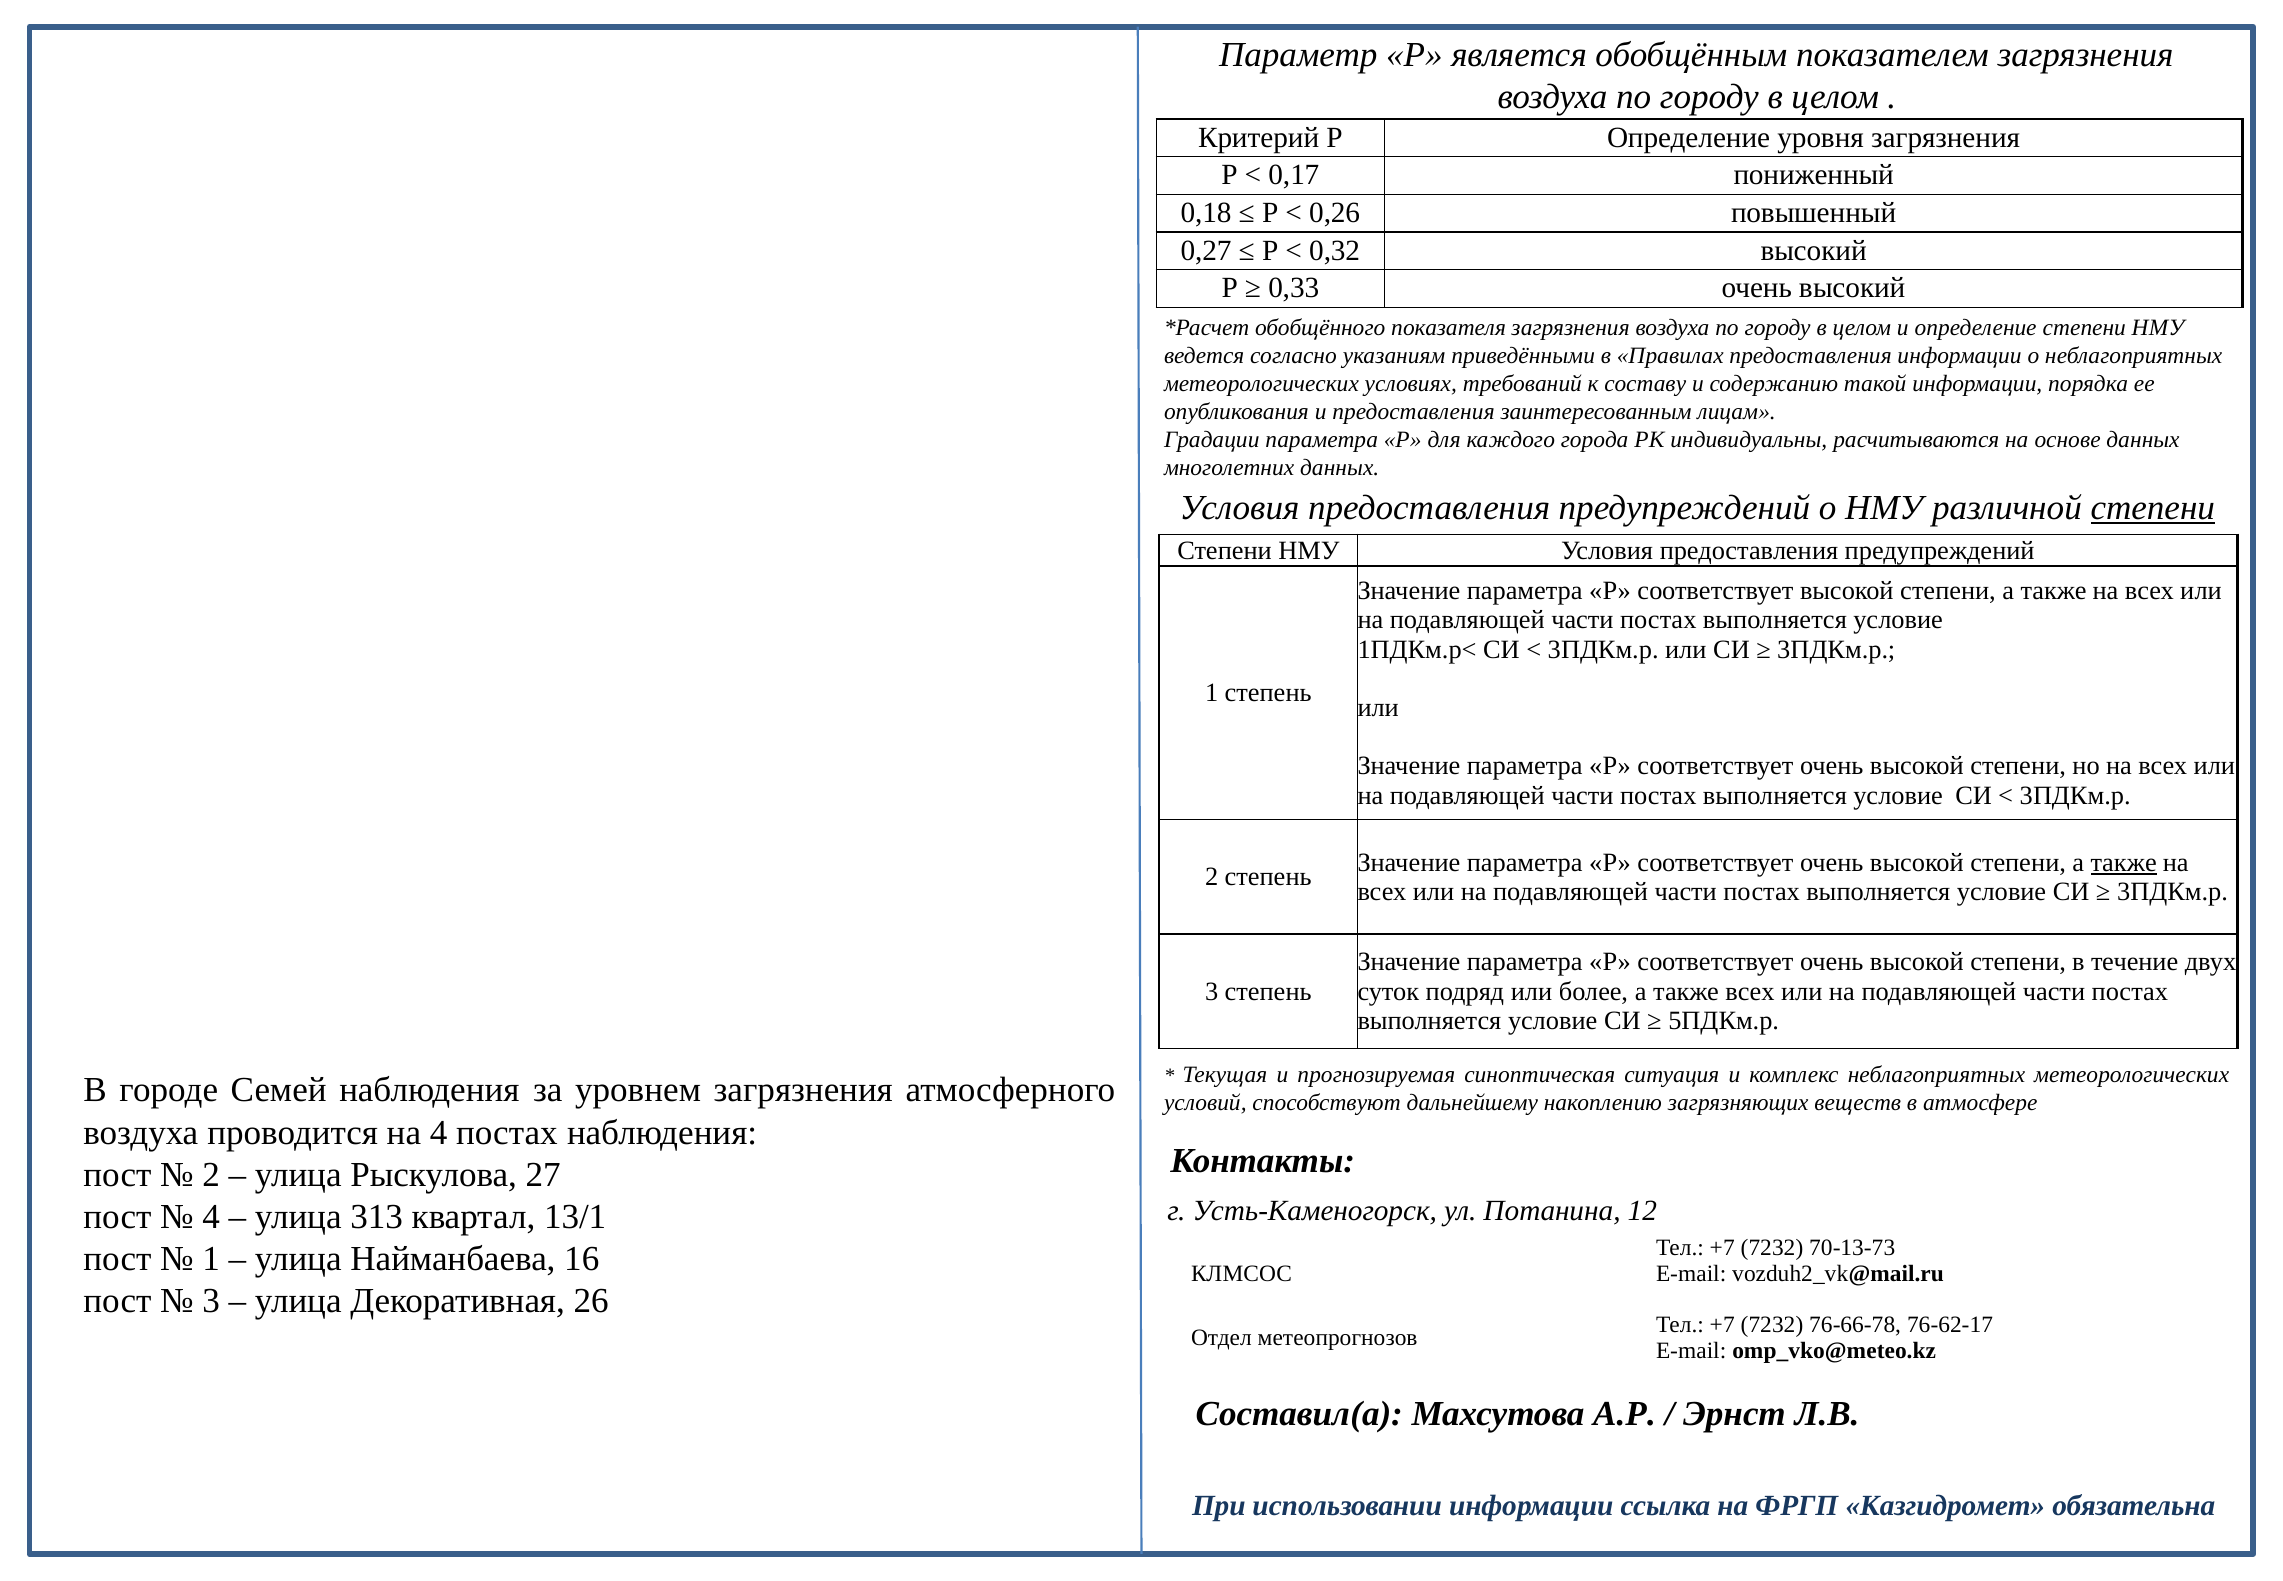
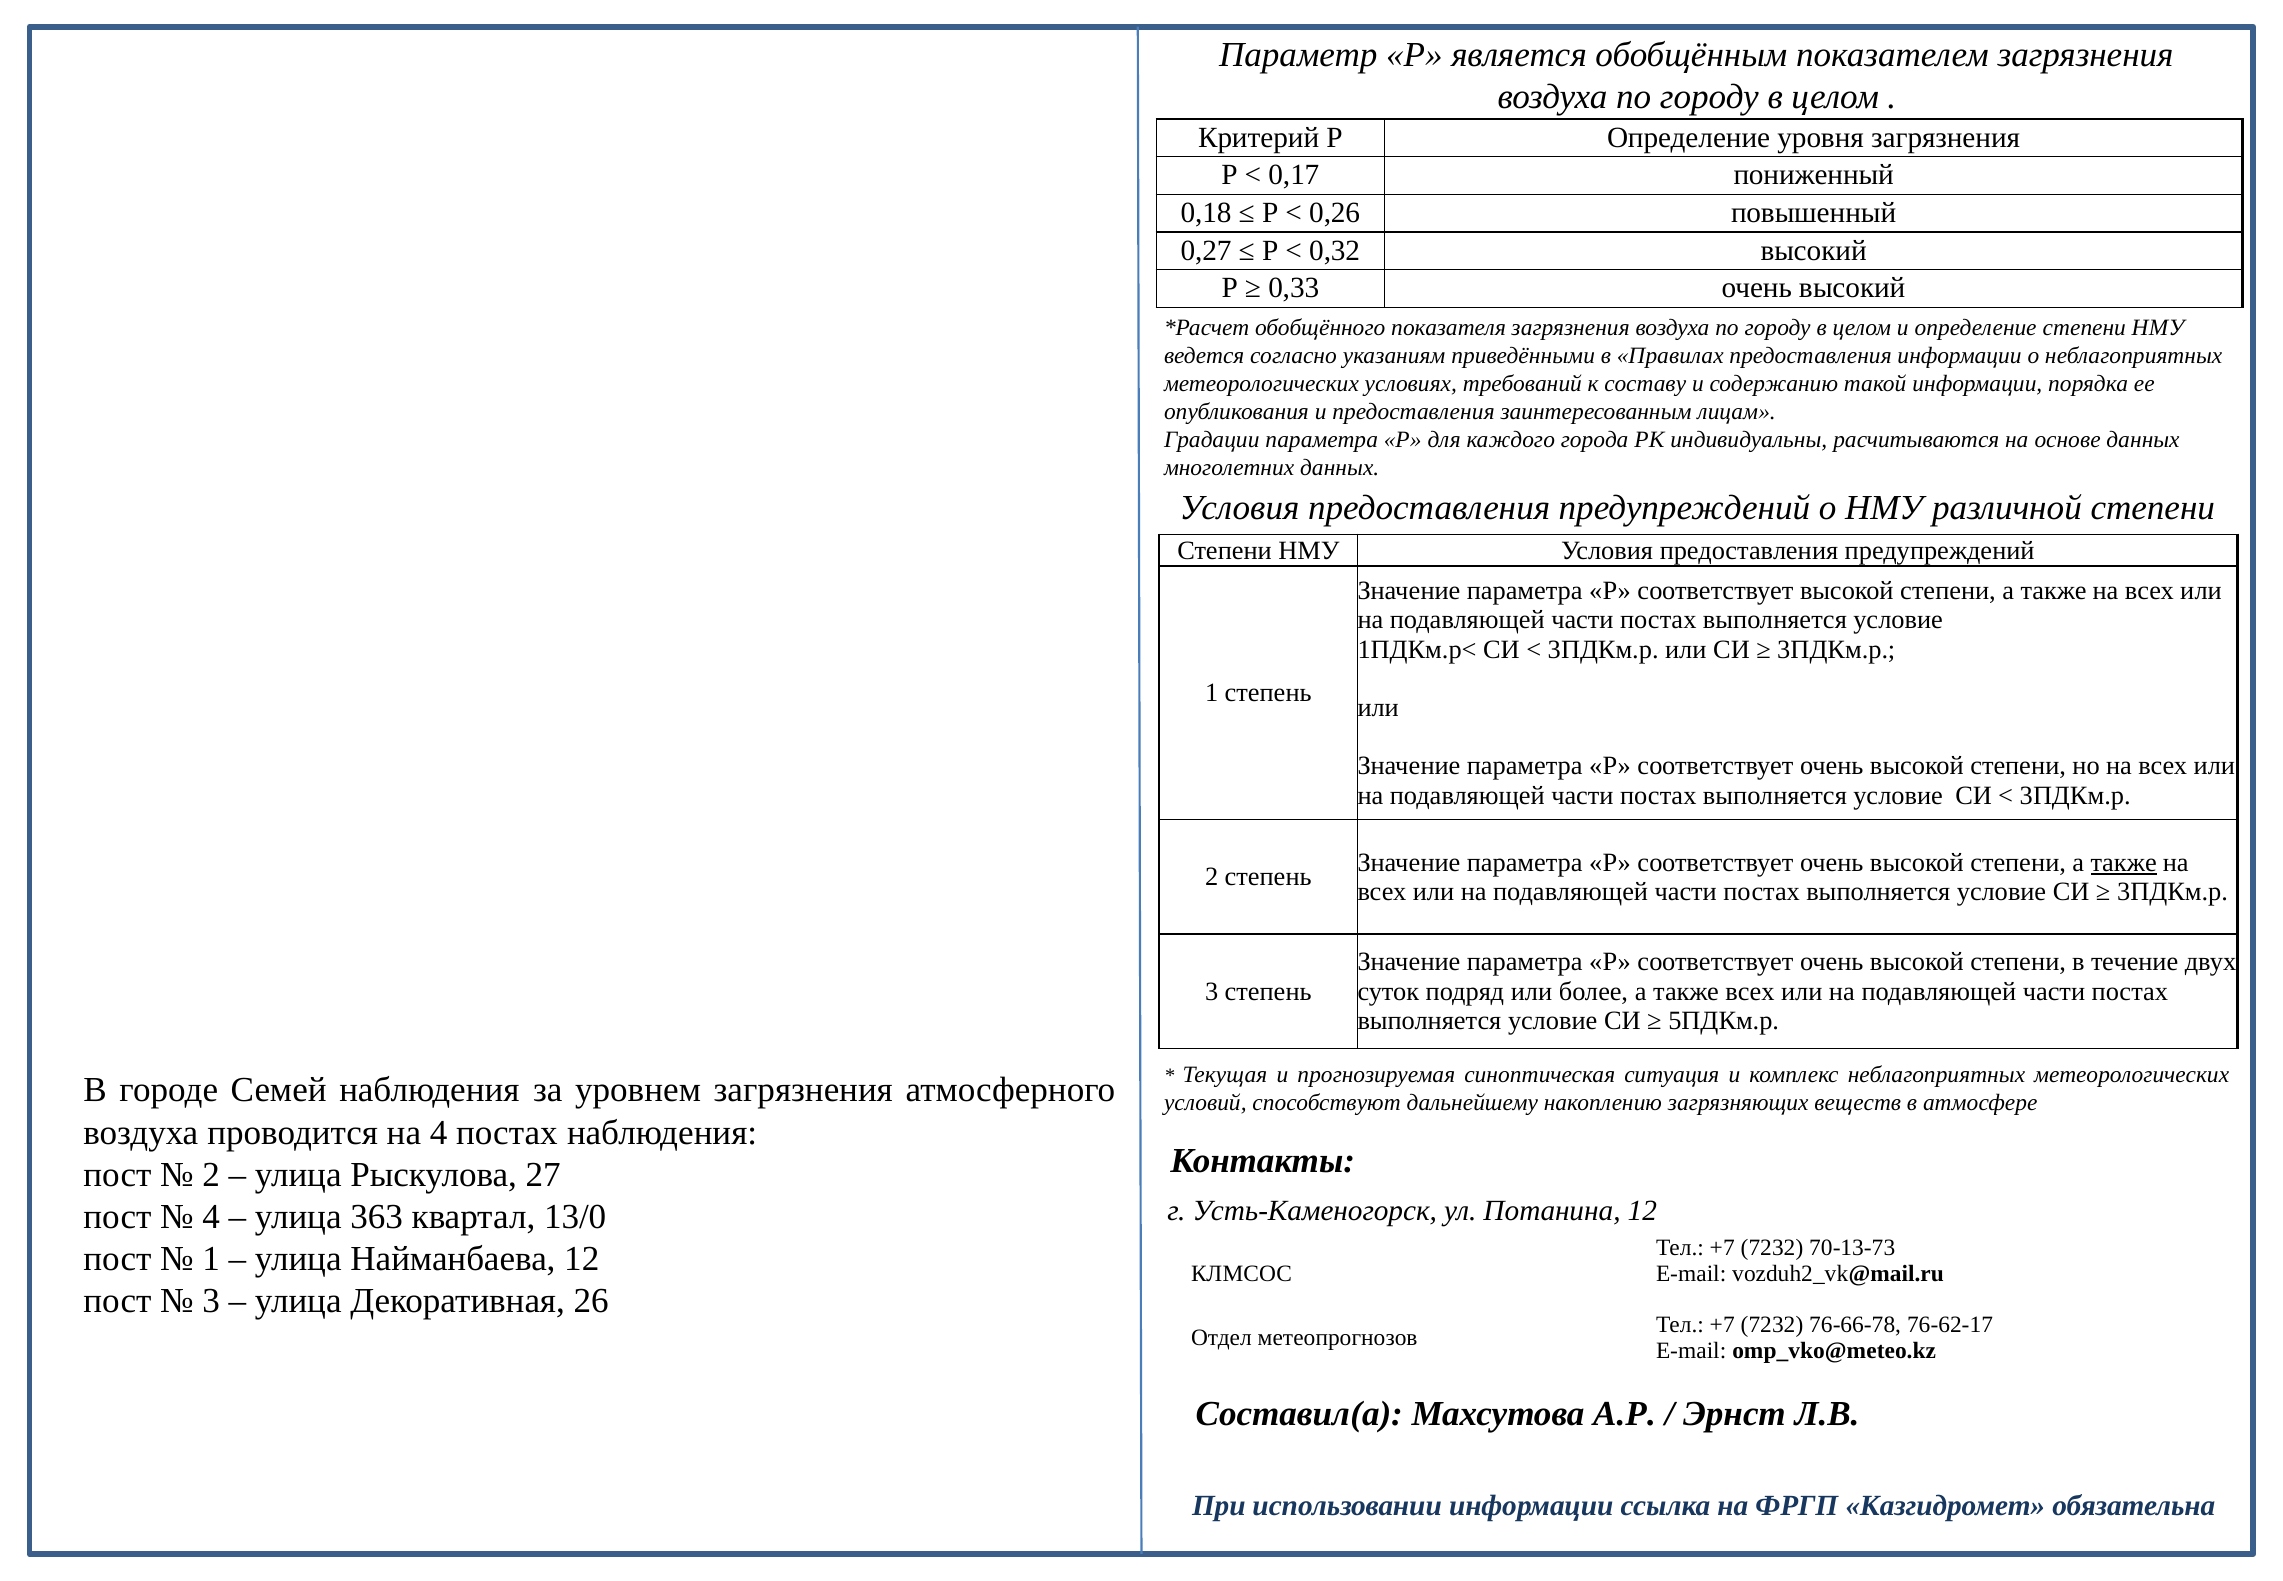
степени at (2153, 508) underline: present -> none
313: 313 -> 363
13/1: 13/1 -> 13/0
Найманбаева 16: 16 -> 12
